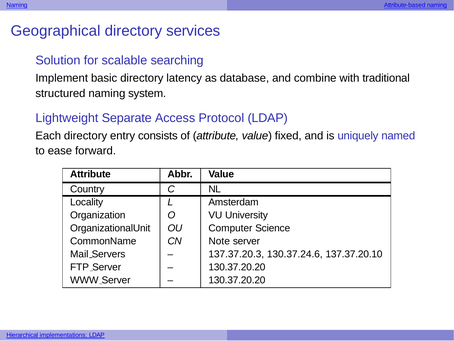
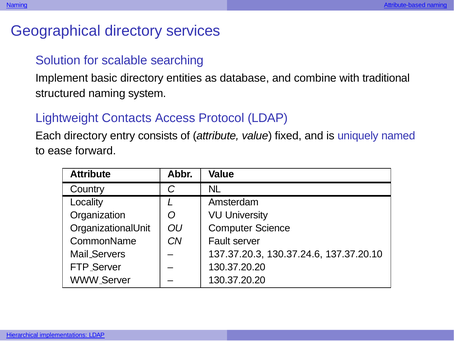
latency: latency -> entities
Separate: Separate -> Contacts
Note: Note -> Fault
